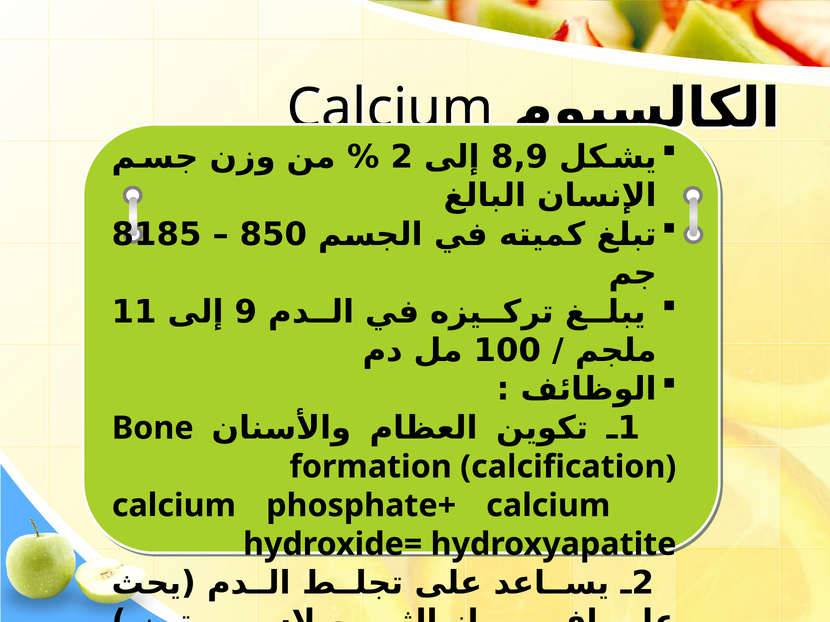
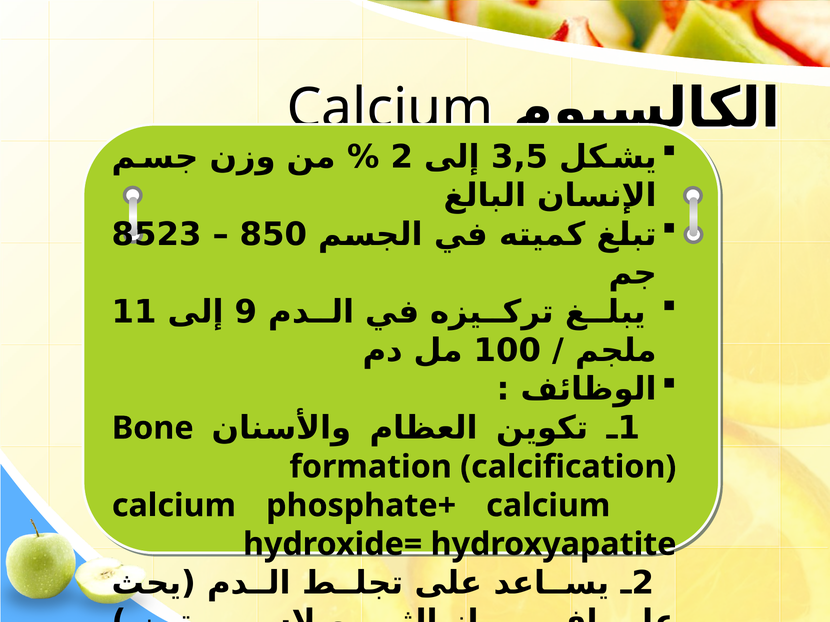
8,9: 8,9 -> 3,5
8185: 8185 -> 8523
